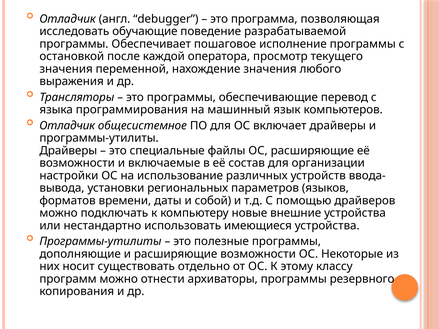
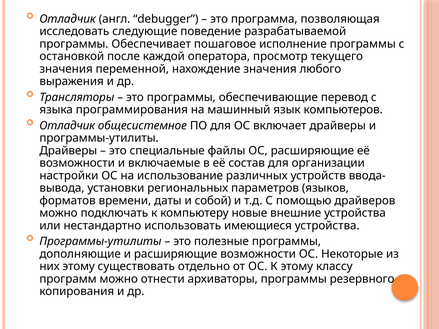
обучающие: обучающие -> следующие
них носит: носит -> этому
